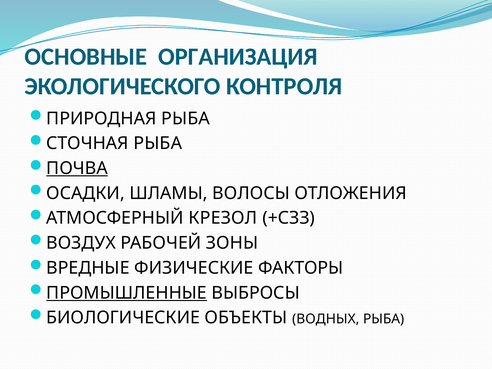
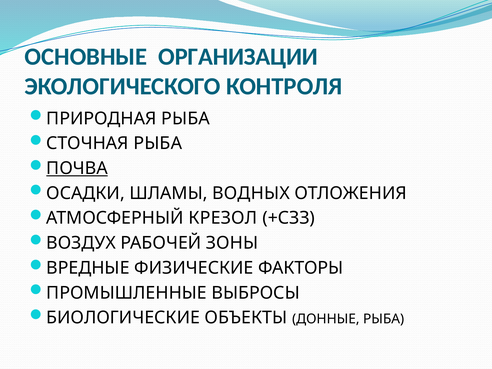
ОРГАНИЗАЦИЯ: ОРГАНИЗАЦИЯ -> ОРГАНИЗАЦИИ
ВОЛОСЫ: ВОЛОСЫ -> ВОДНЫХ
ПРОМЫШЛЕННЫЕ underline: present -> none
ВОДНЫХ: ВОДНЫХ -> ДОННЫЕ
